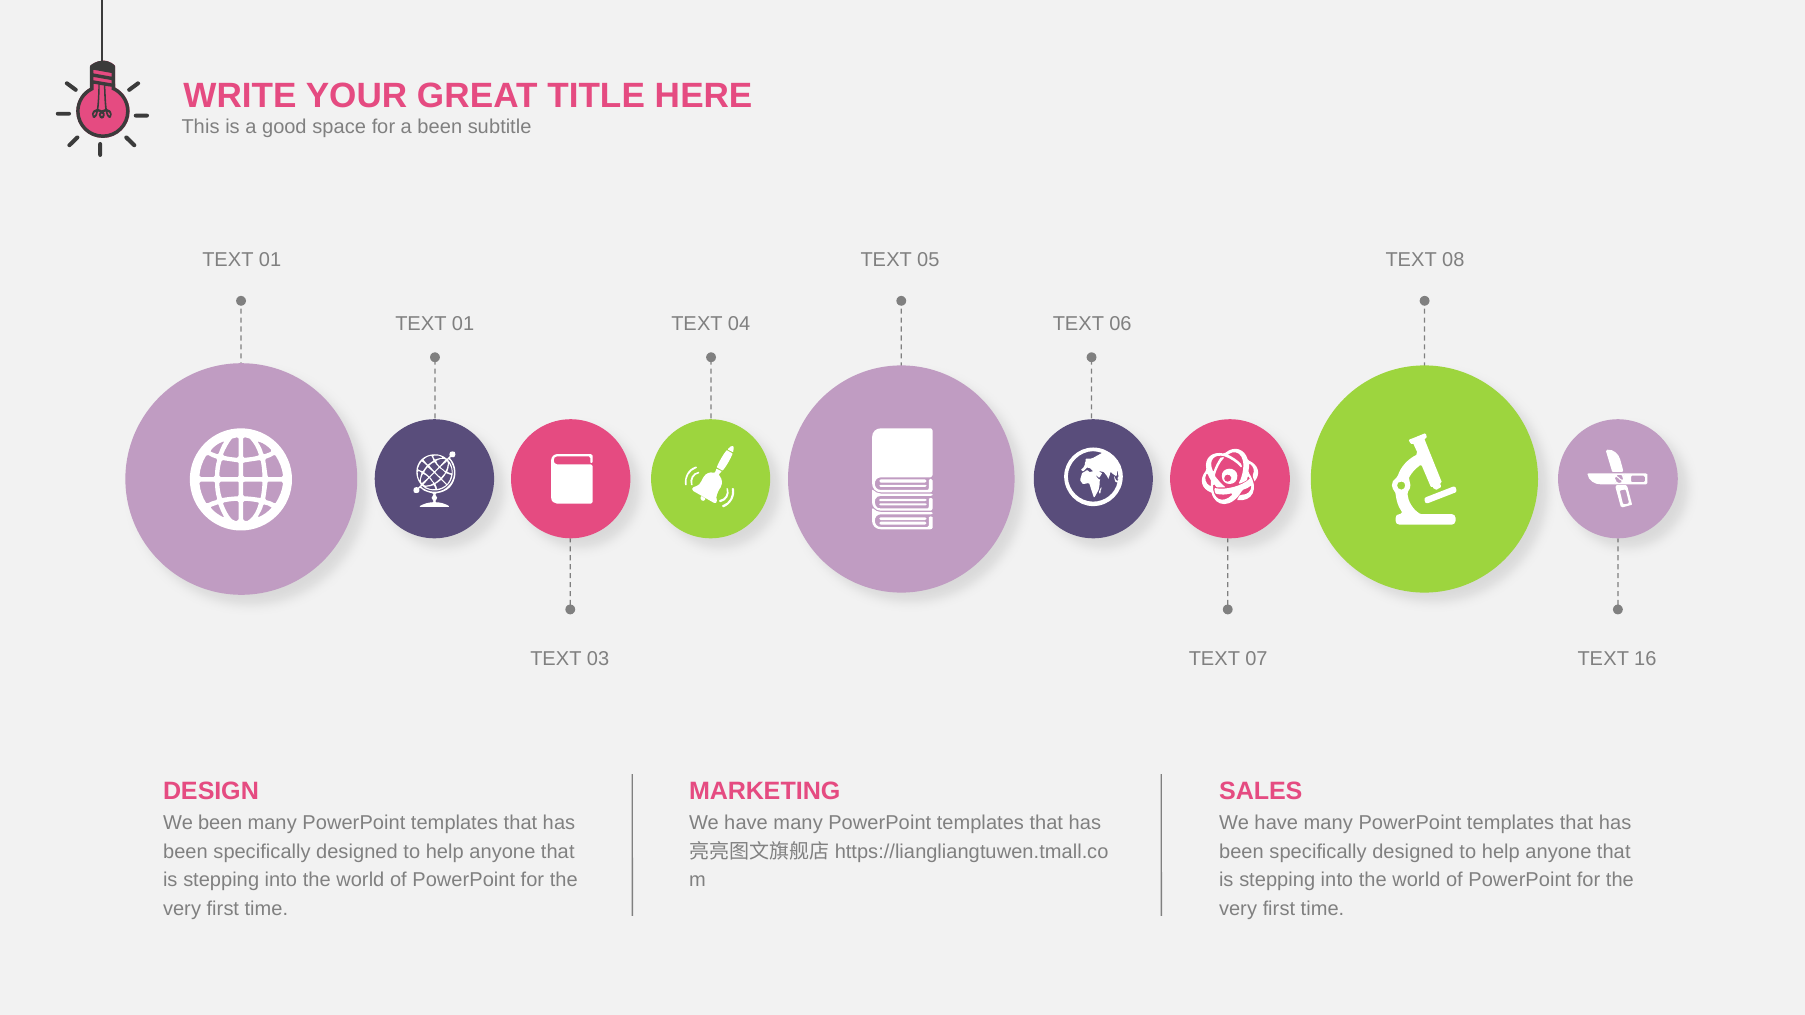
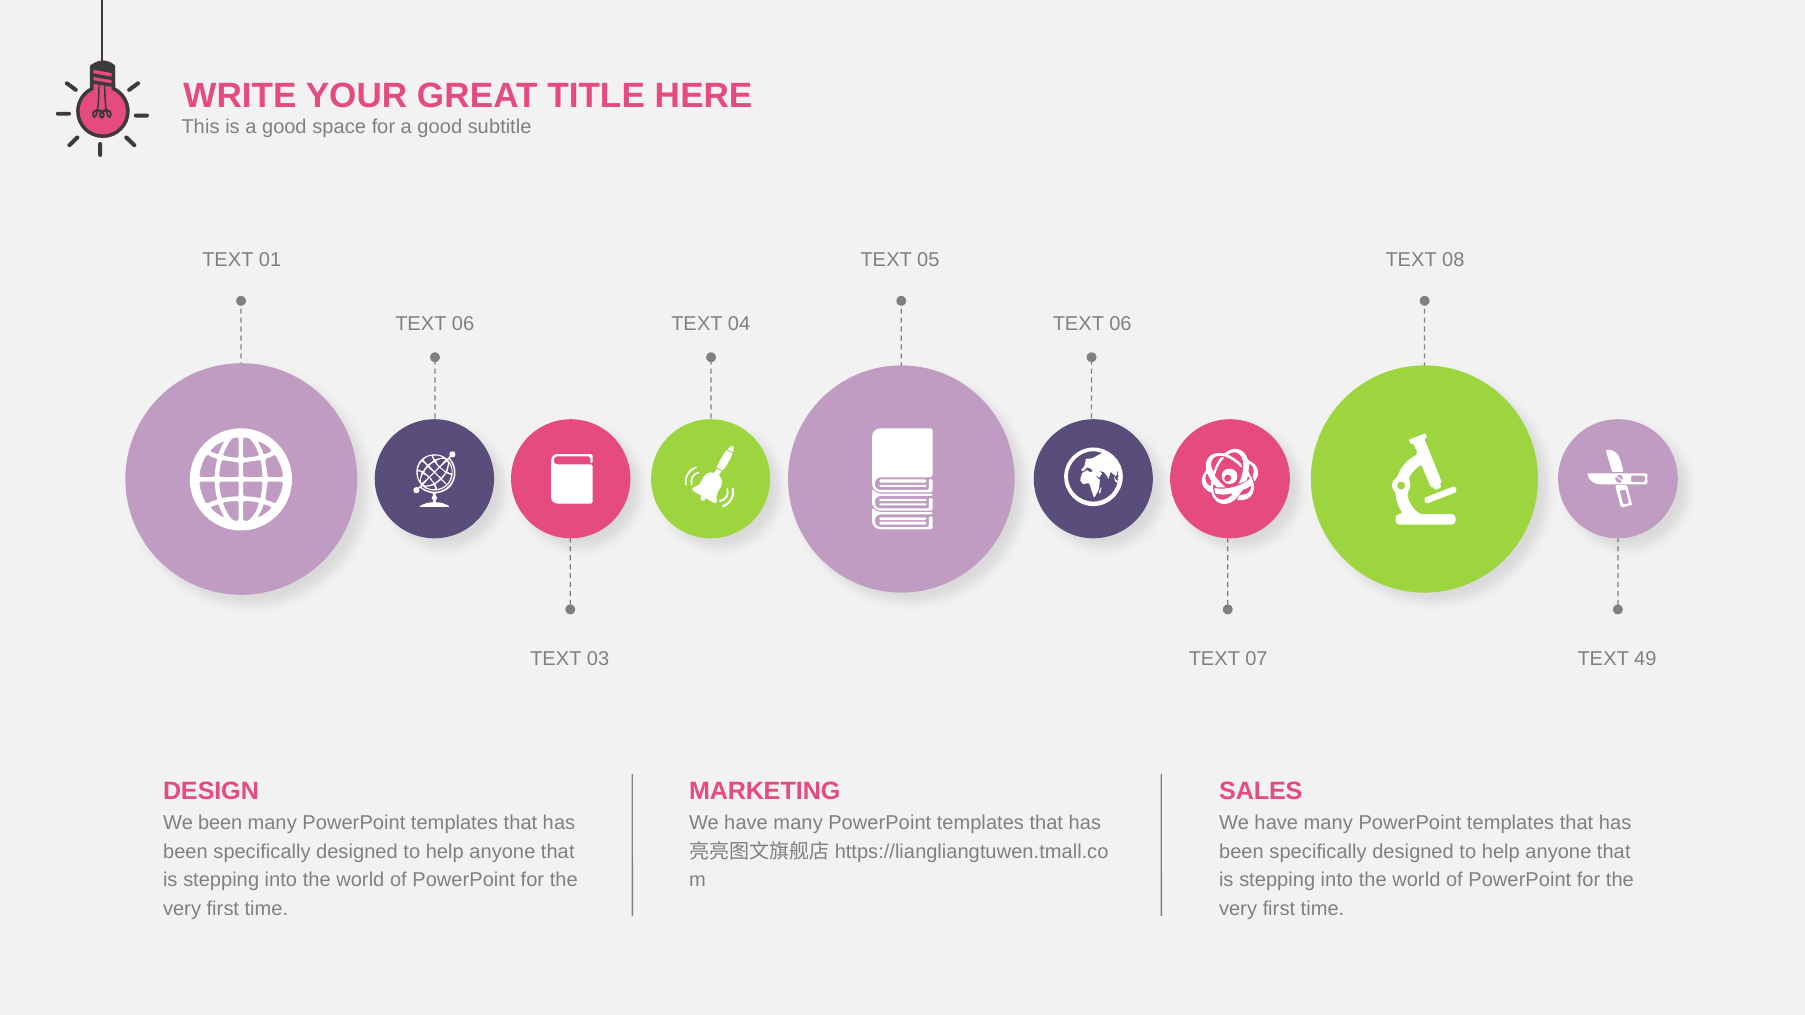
for a been: been -> good
01 at (463, 323): 01 -> 06
16: 16 -> 49
